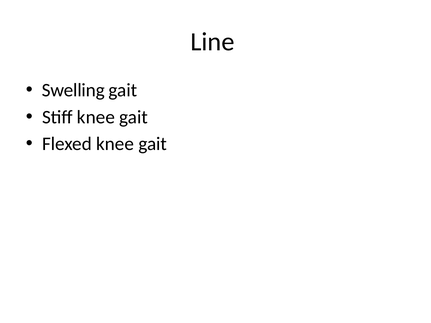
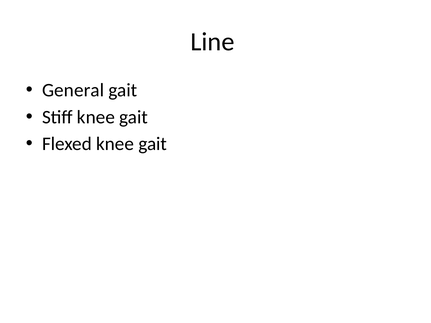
Swelling: Swelling -> General
